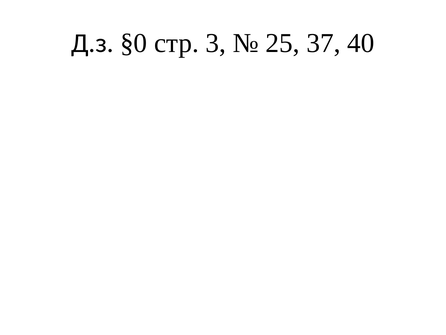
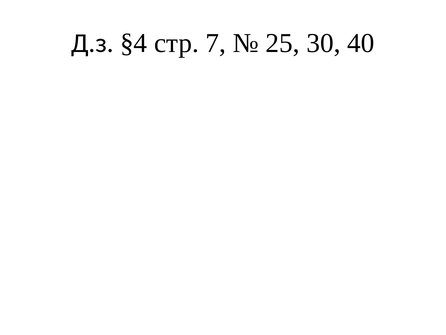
§0: §0 -> §4
3: 3 -> 7
37: 37 -> 30
